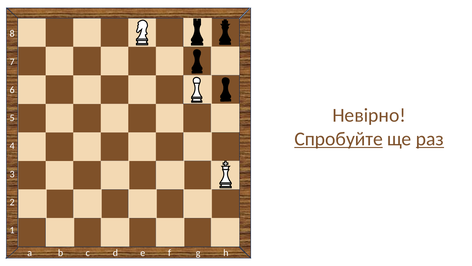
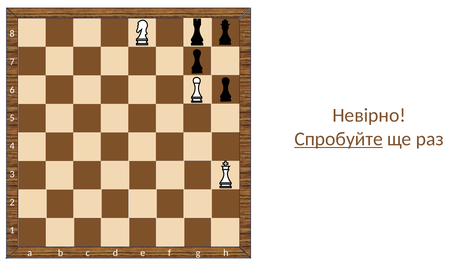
раз underline: present -> none
